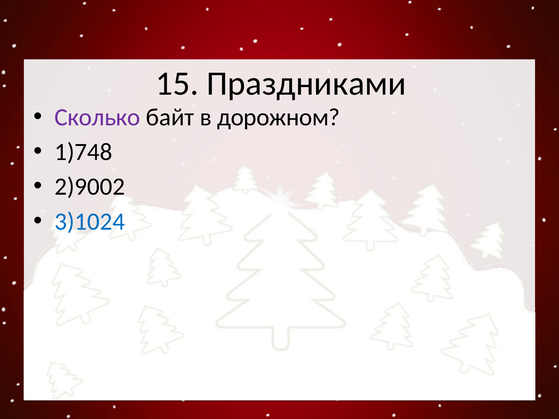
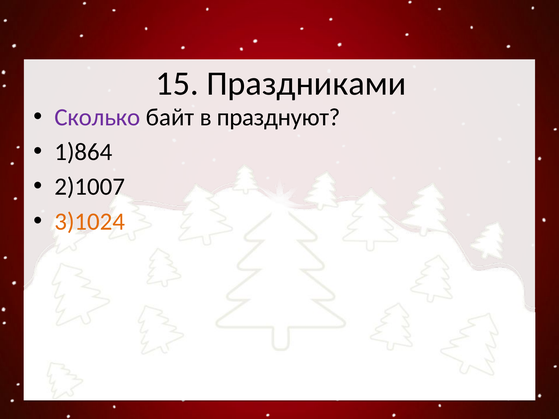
дорожном: дорожном -> празднуют
1)748: 1)748 -> 1)864
2)9002: 2)9002 -> 2)1007
3)1024 colour: blue -> orange
